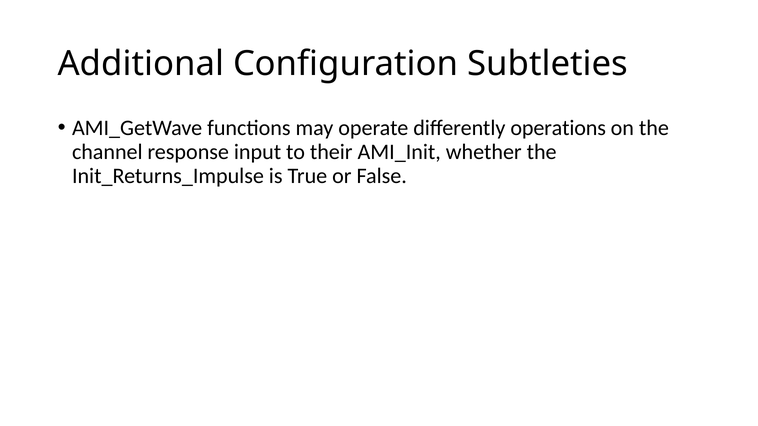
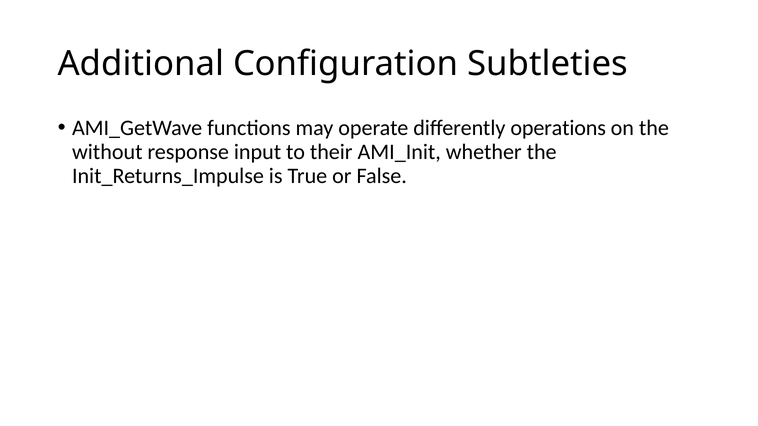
channel: channel -> without
